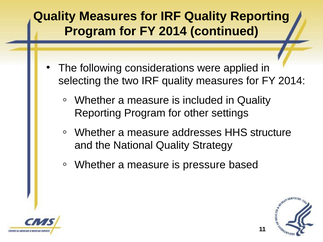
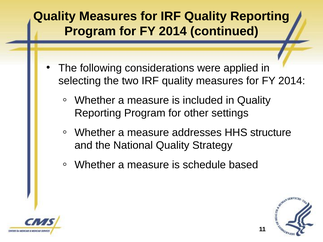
pressure: pressure -> schedule
